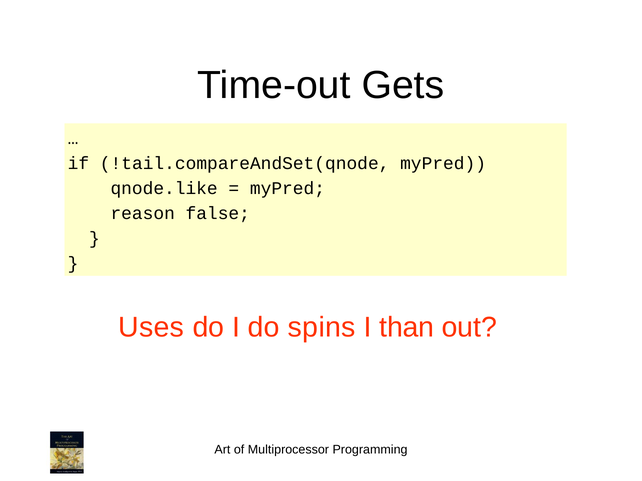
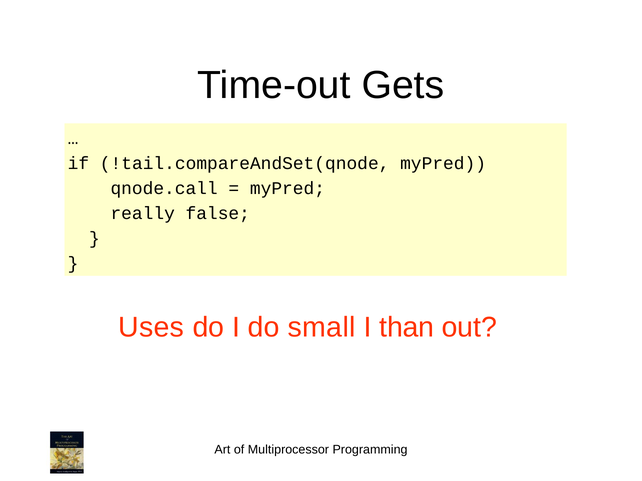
qnode.like: qnode.like -> qnode.call
reason: reason -> really
spins: spins -> small
